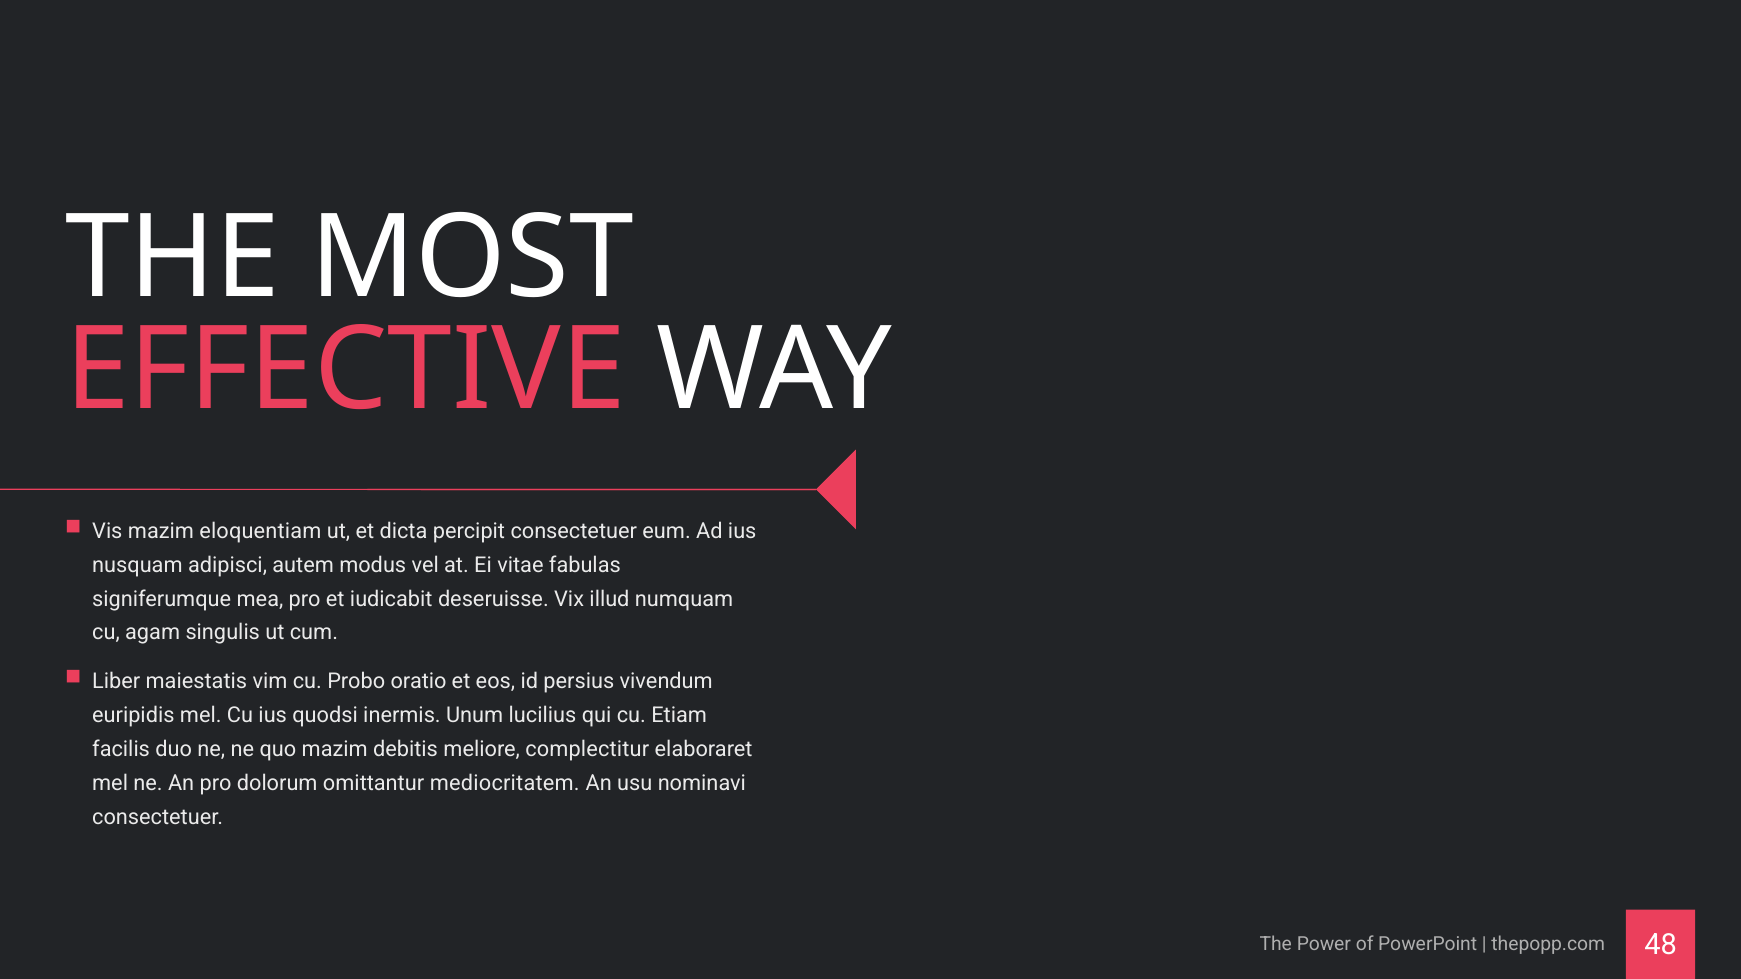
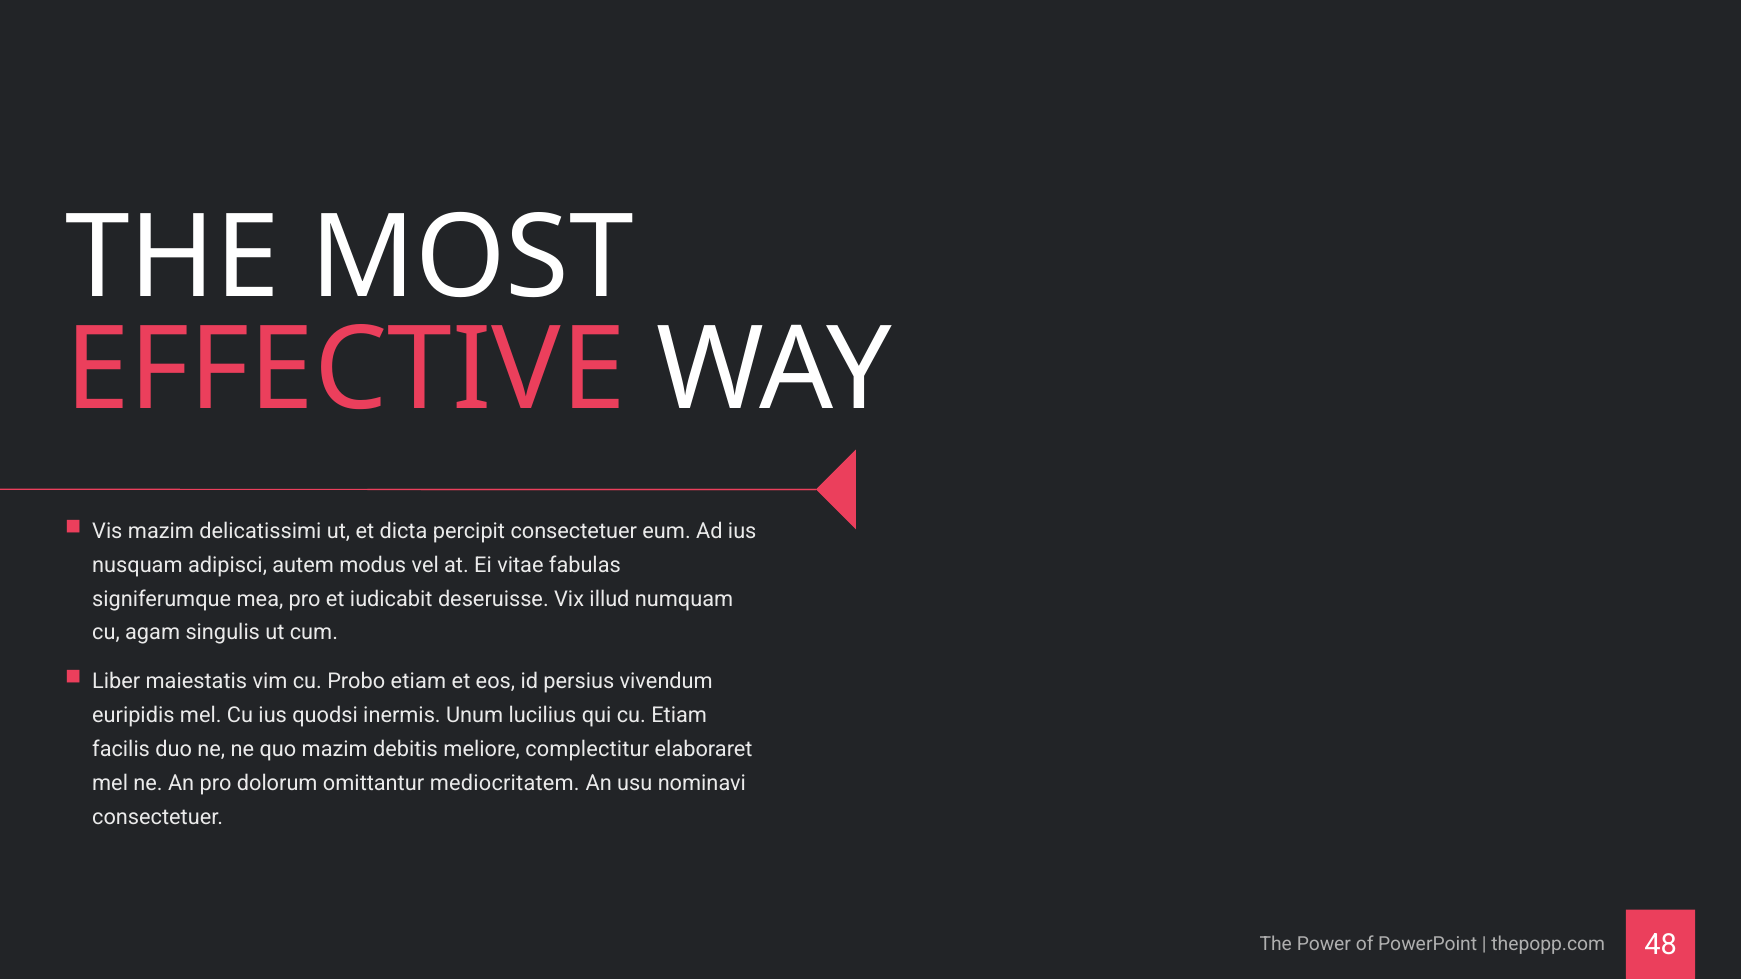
eloquentiam: eloquentiam -> delicatissimi
Probo oratio: oratio -> etiam
